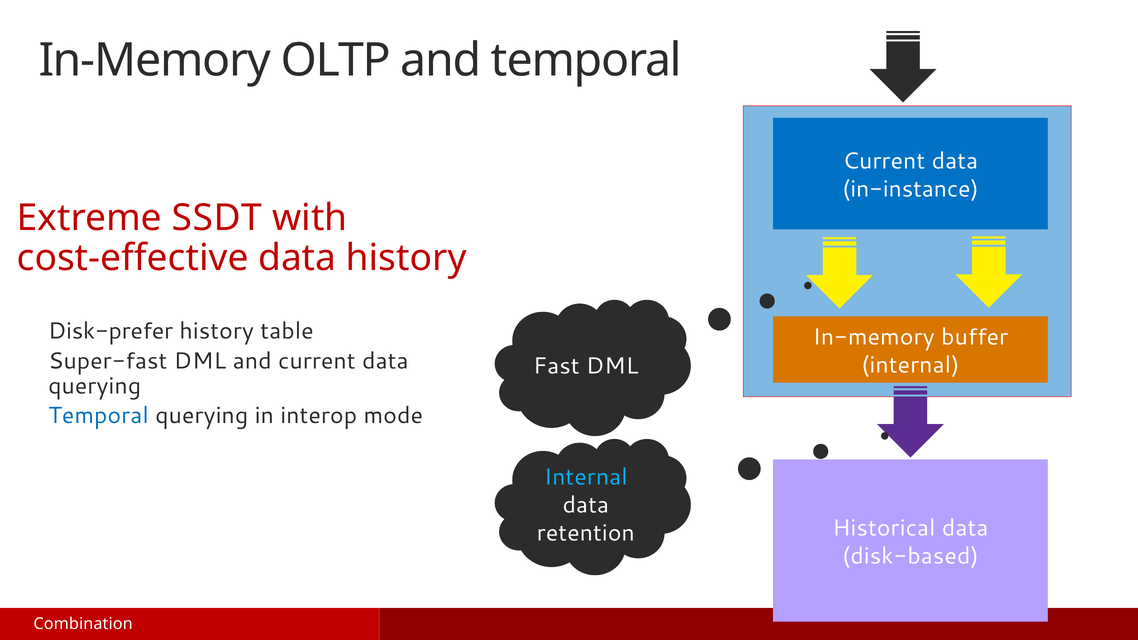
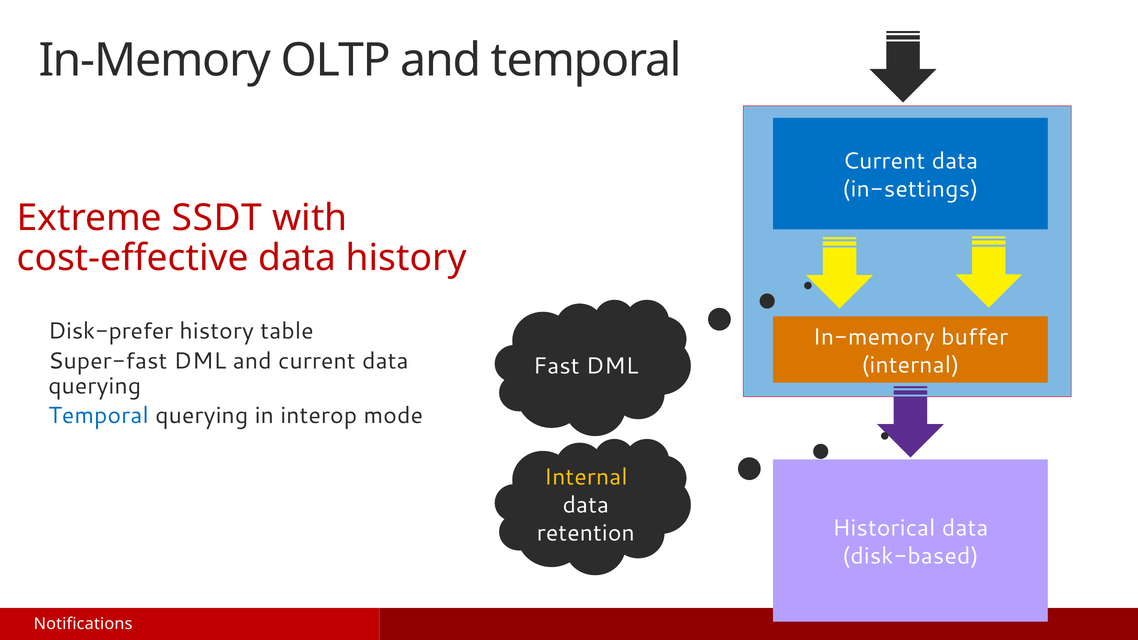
in-instance: in-instance -> in-settings
Internal at (586, 477) colour: light blue -> yellow
Combination: Combination -> Notifications
